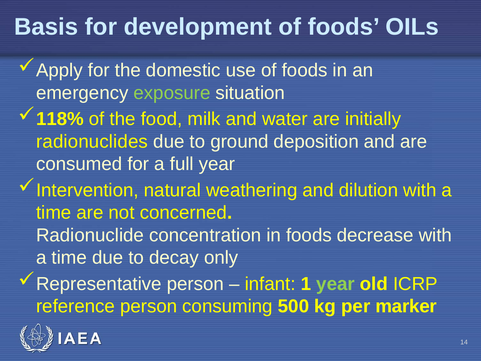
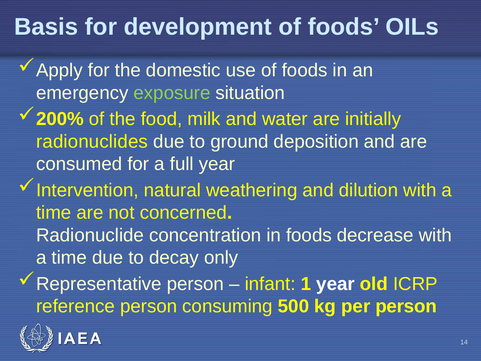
118%: 118% -> 200%
year at (336, 284) colour: light green -> white
per marker: marker -> person
